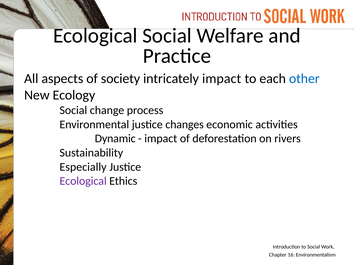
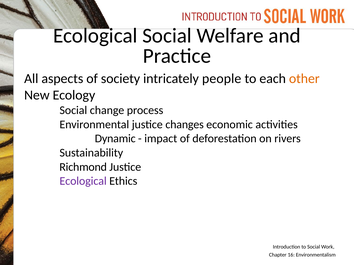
intricately impact: impact -> people
other colour: blue -> orange
Especially: Especially -> Richmond
